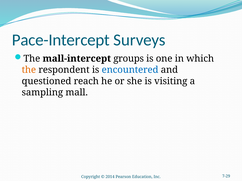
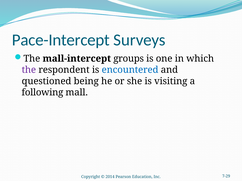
the at (29, 70) colour: orange -> purple
reach: reach -> being
sampling: sampling -> following
